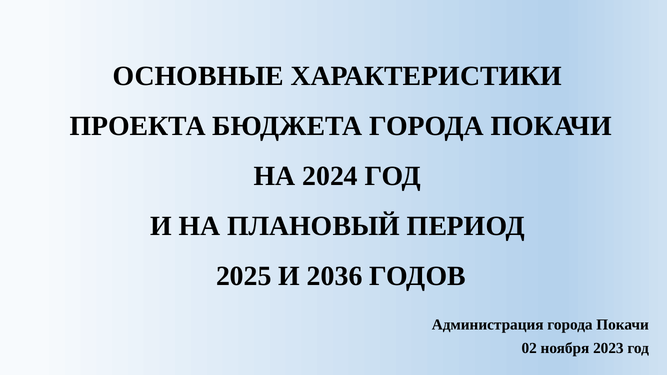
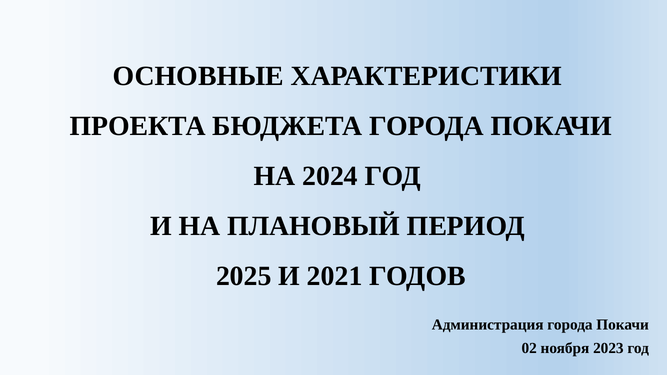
2036: 2036 -> 2021
